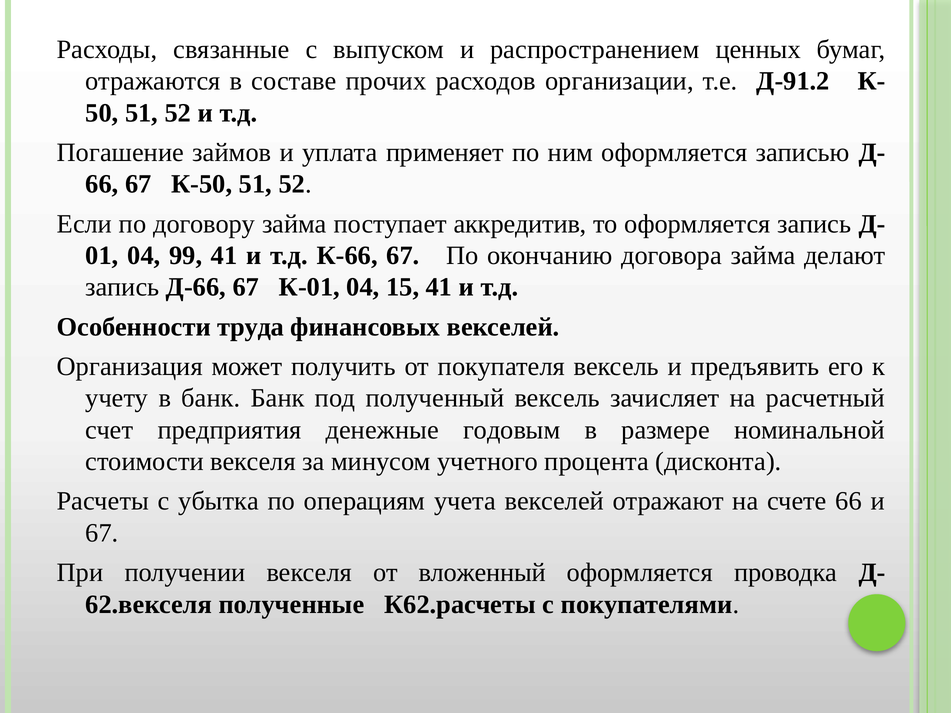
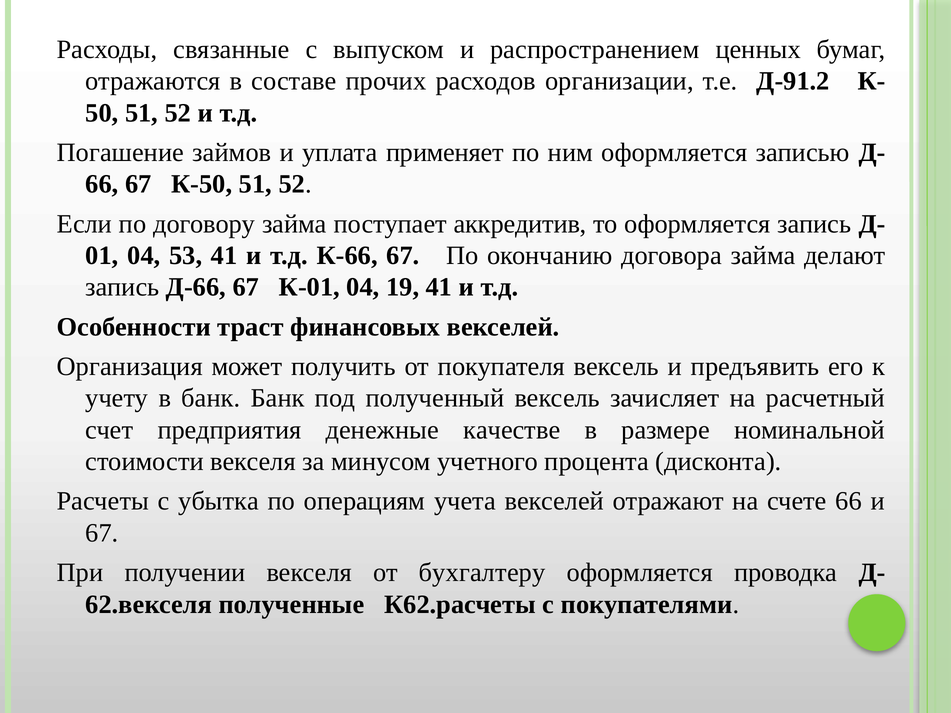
99: 99 -> 53
15: 15 -> 19
труда: труда -> траст
годовым: годовым -> качестве
вложенный: вложенный -> бухгалтеру
